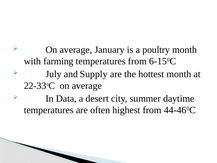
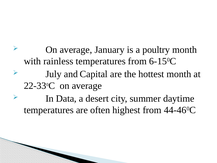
farming: farming -> rainless
Supply: Supply -> Capital
